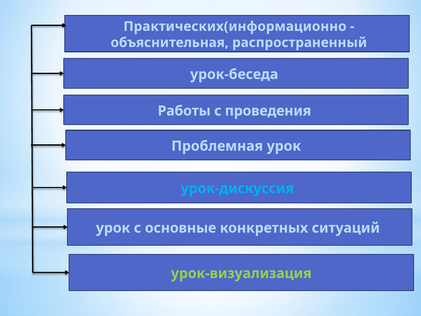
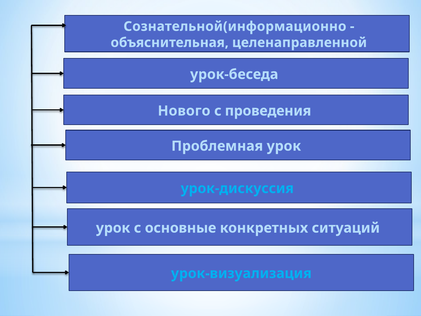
Практических(информационно: Практических(информационно -> Сознательной(информационно
распространенный: распространенный -> целенаправленной
Работы: Работы -> Нового
урок-визуализация colour: light green -> light blue
